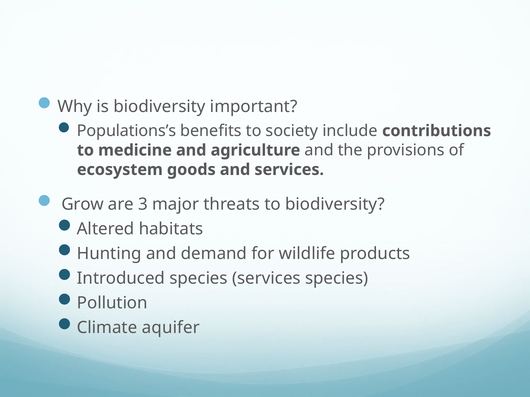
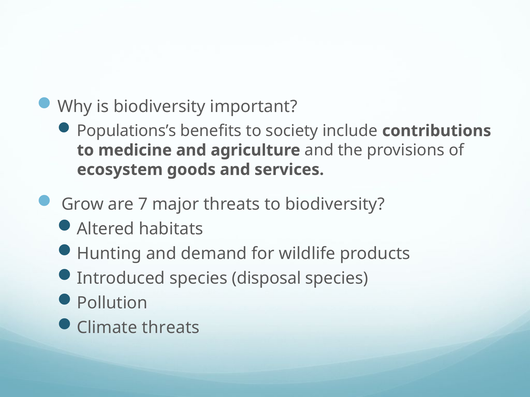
3: 3 -> 7
species services: services -> disposal
Climate aquifer: aquifer -> threats
